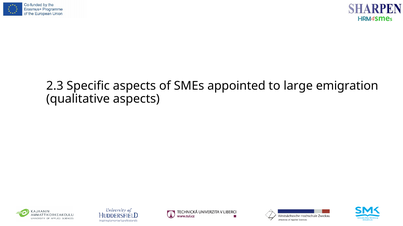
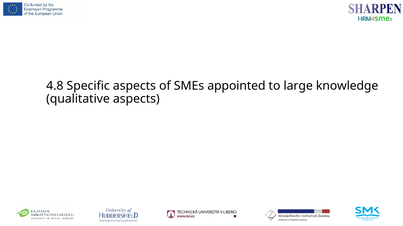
2.3: 2.3 -> 4.8
emigration: emigration -> knowledge
